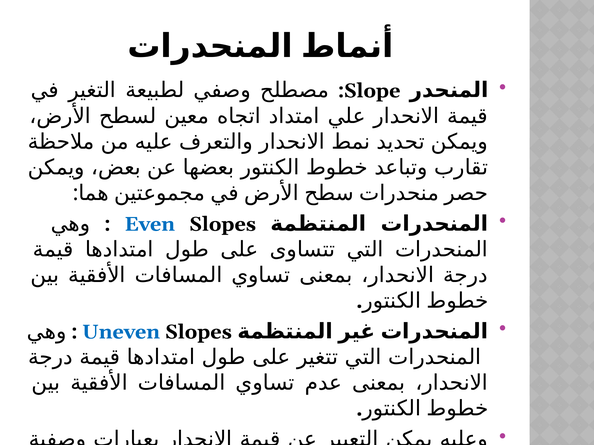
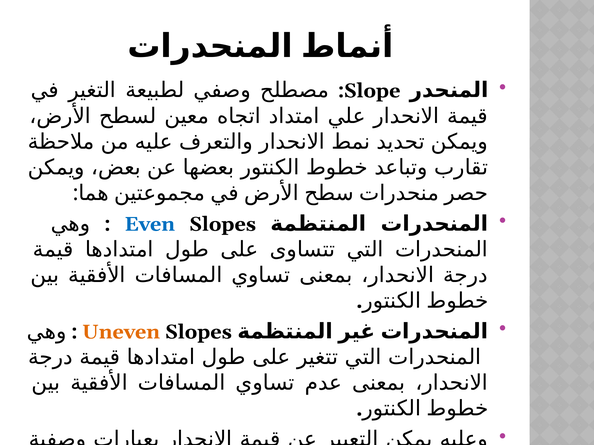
Uneven colour: blue -> orange
